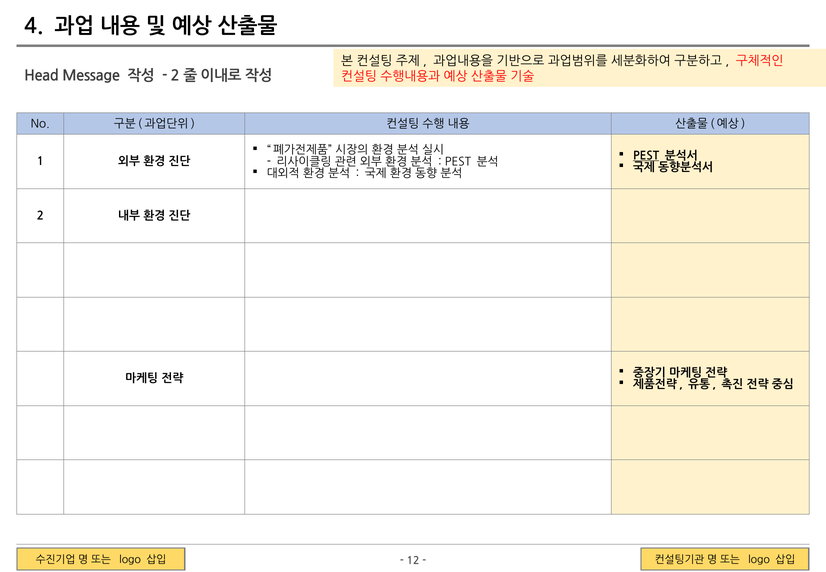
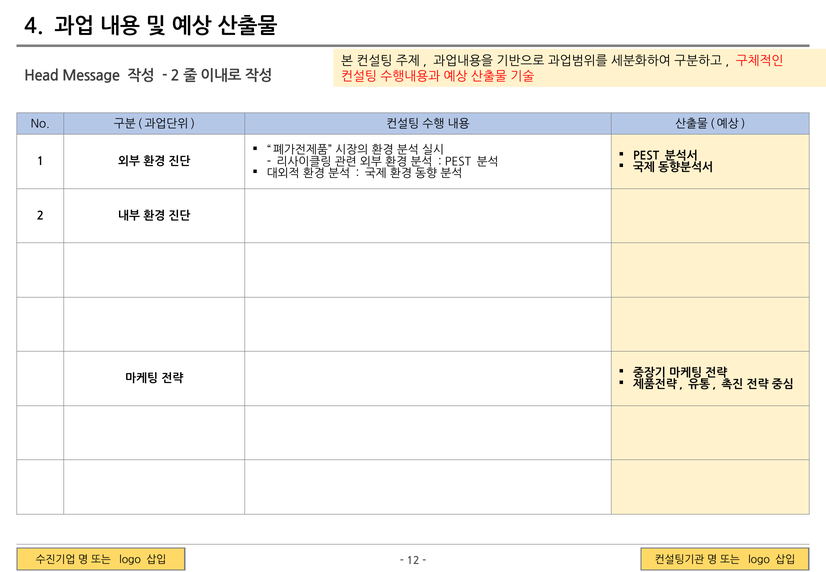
PEST at (646, 156) underline: present -> none
